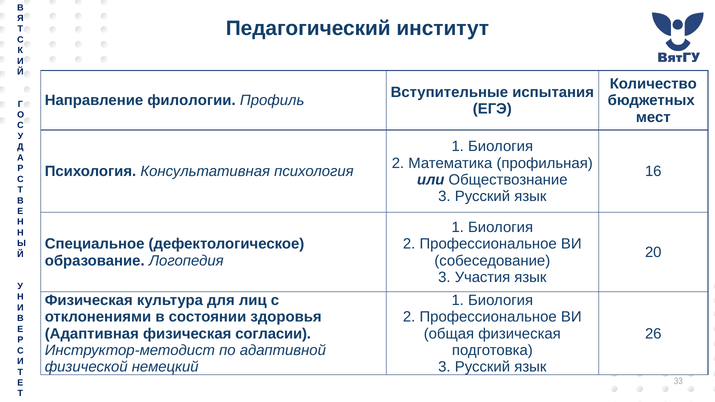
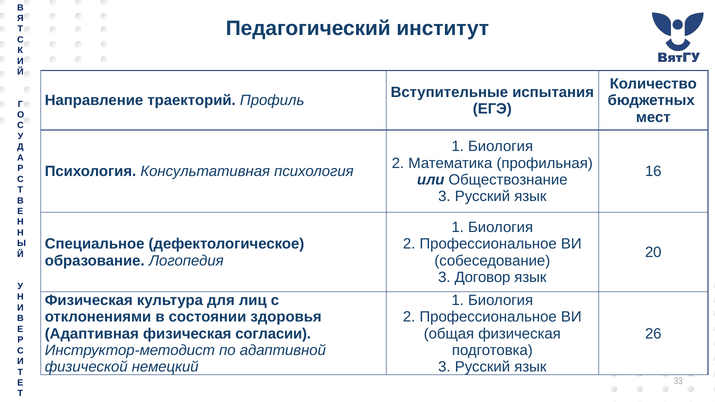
филологии: филологии -> траекторий
Участия: Участия -> Договор
